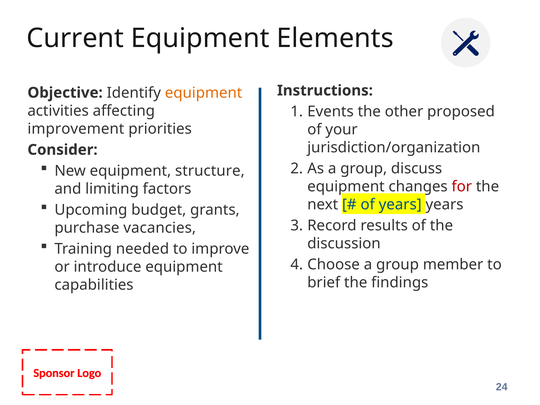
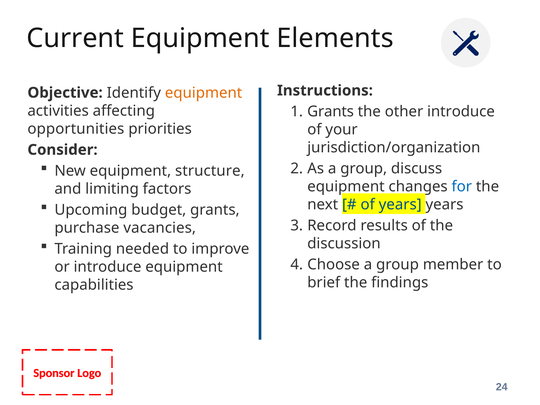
Events at (331, 112): Events -> Grants
other proposed: proposed -> introduce
improvement: improvement -> opportunities
for colour: red -> blue
